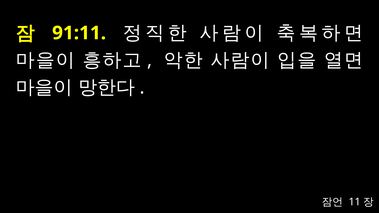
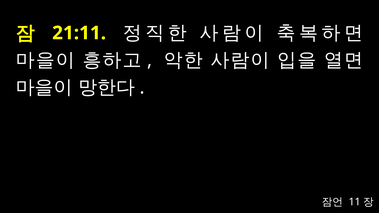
91:11: 91:11 -> 21:11
